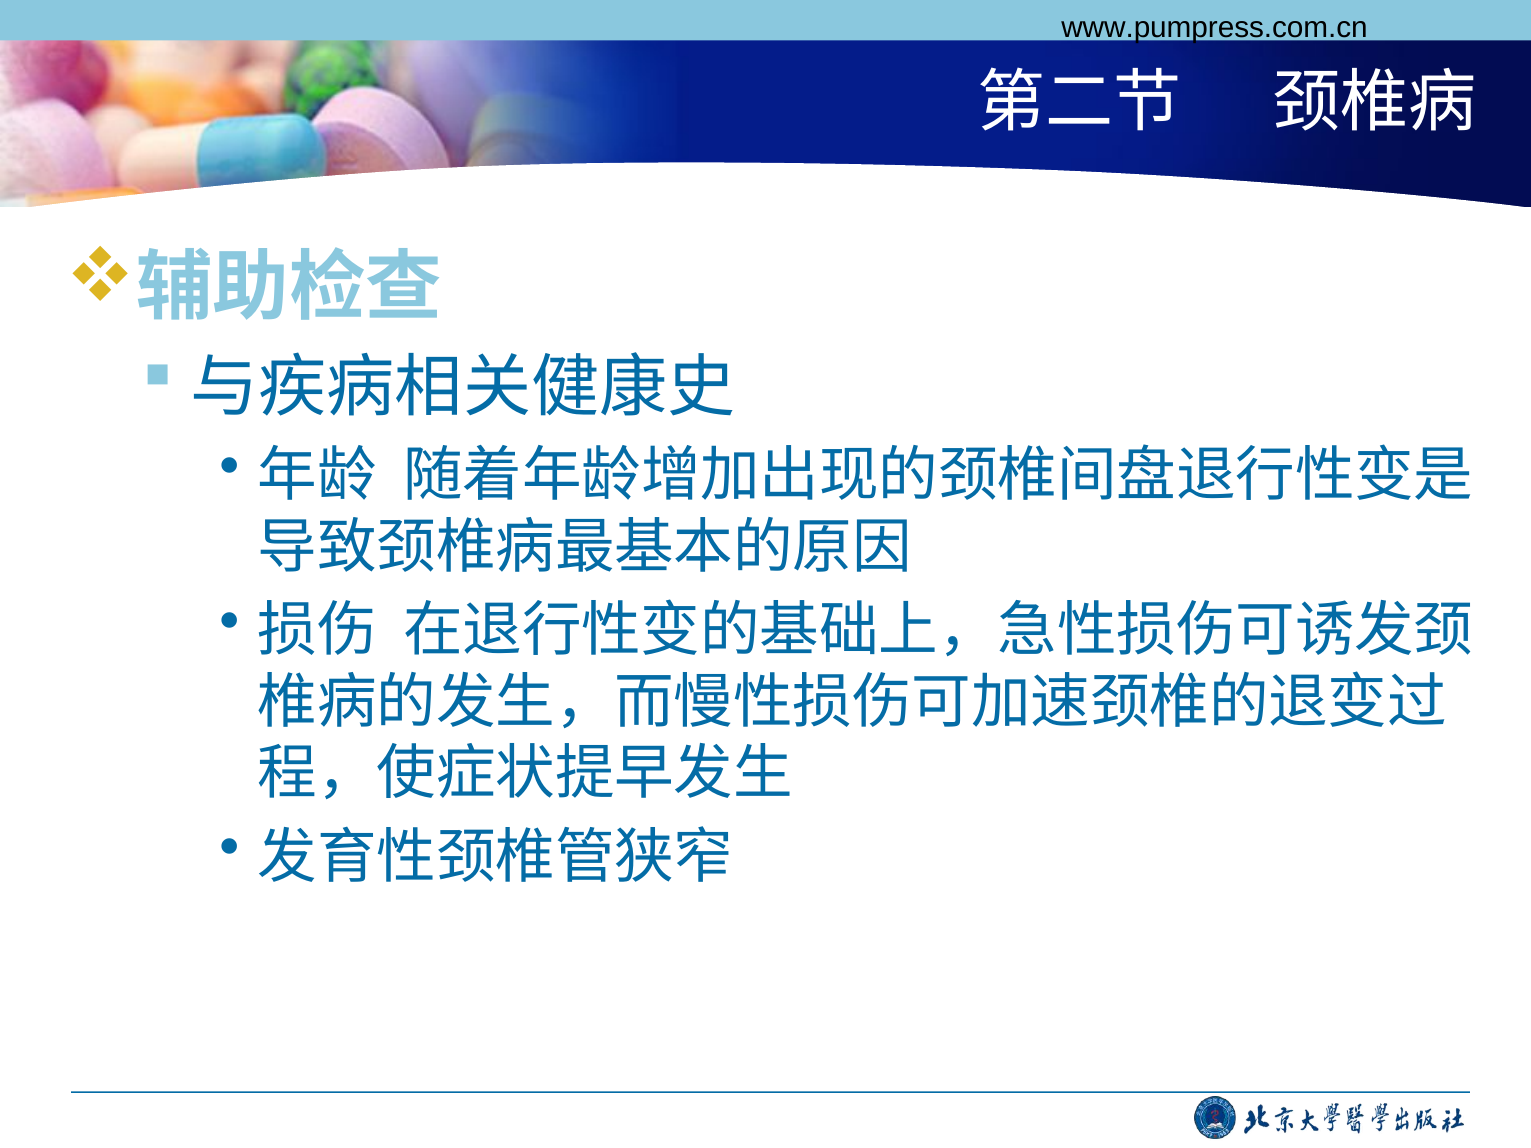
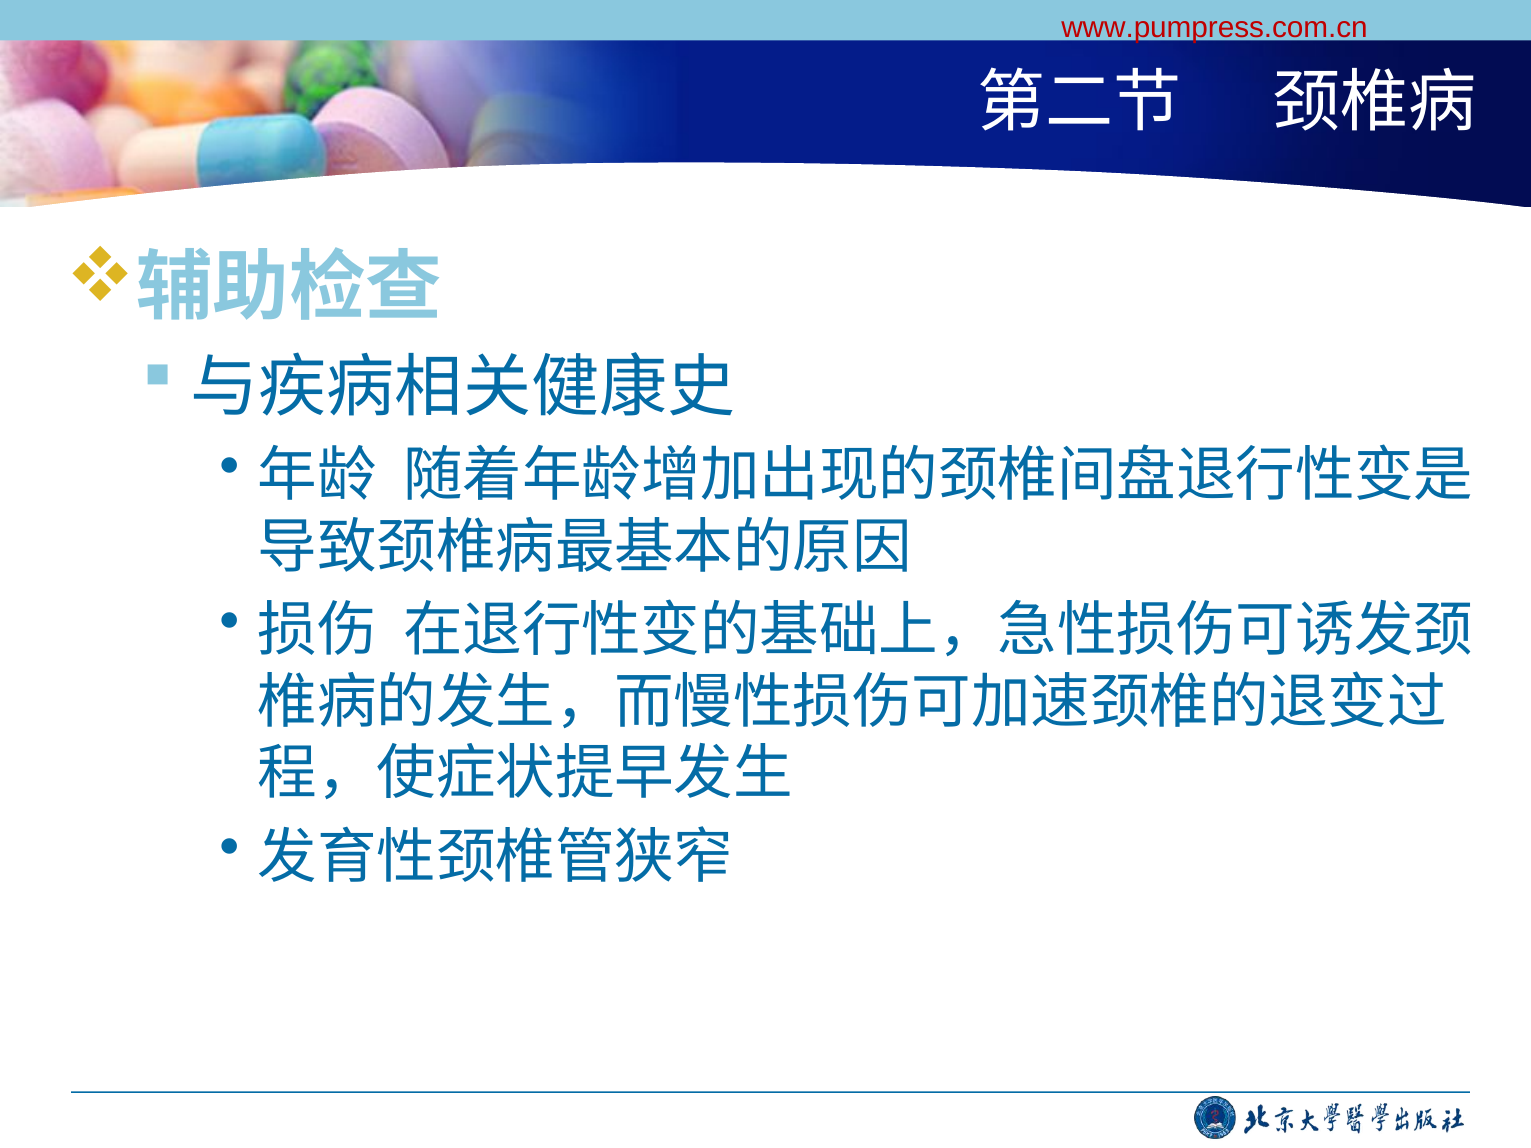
www.pumpress.com.cn colour: black -> red
